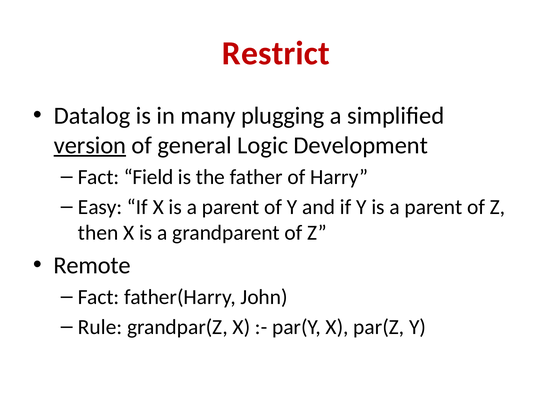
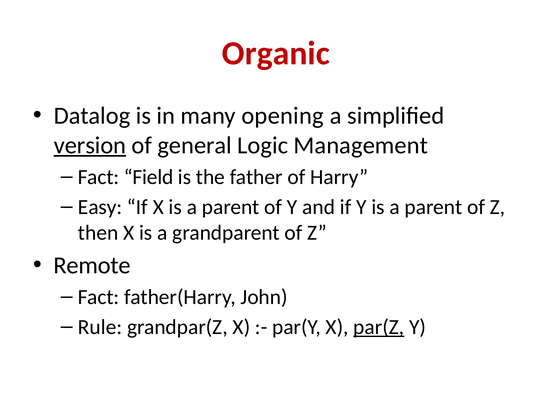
Restrict: Restrict -> Organic
plugging: plugging -> opening
Development: Development -> Management
par(Z underline: none -> present
